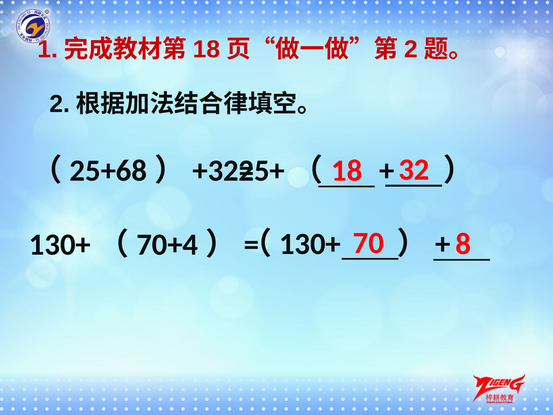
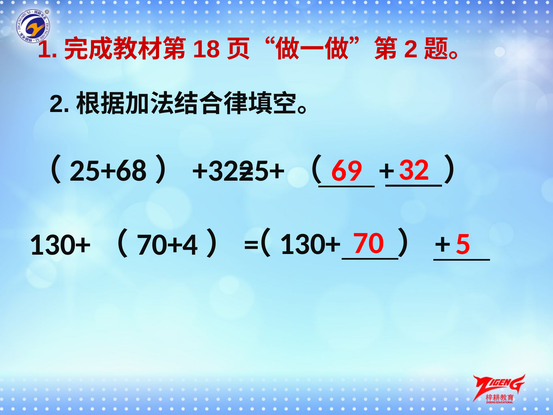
（25+68）+32= 18: 18 -> 69
8: 8 -> 5
